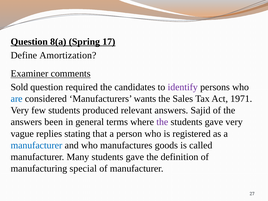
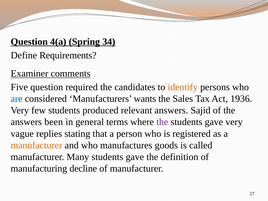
8(a: 8(a -> 4(a
17: 17 -> 34
Amortization: Amortization -> Requirements
Sold: Sold -> Five
identify colour: purple -> orange
1971: 1971 -> 1936
manufacturer at (36, 145) colour: blue -> orange
special: special -> decline
